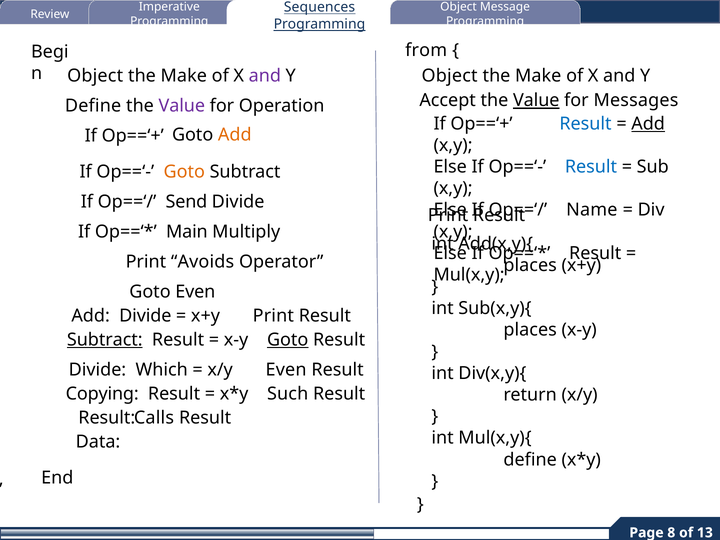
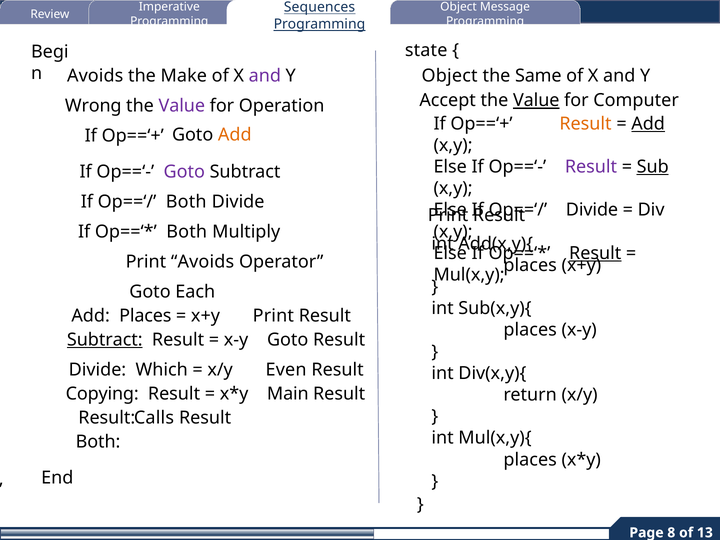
from: from -> state
Object at (95, 76): Object -> Avoids
Make at (538, 76): Make -> Same
Messages: Messages -> Computer
Define at (93, 106): Define -> Wrong
Result at (586, 124) colour: blue -> orange
Result at (591, 167) colour: blue -> purple
Sub underline: none -> present
Goto at (184, 172) colour: orange -> purple
Op==‘/ Send: Send -> Both
Name at (592, 210): Name -> Divide
Main at (187, 232): Main -> Both
Result at (595, 253) underline: none -> present
Goto Even: Even -> Each
Add Divide: Divide -> Places
Goto at (288, 340) underline: present -> none
Such: Such -> Main
Data at (98, 442): Data -> Both
define at (530, 460): define -> places
